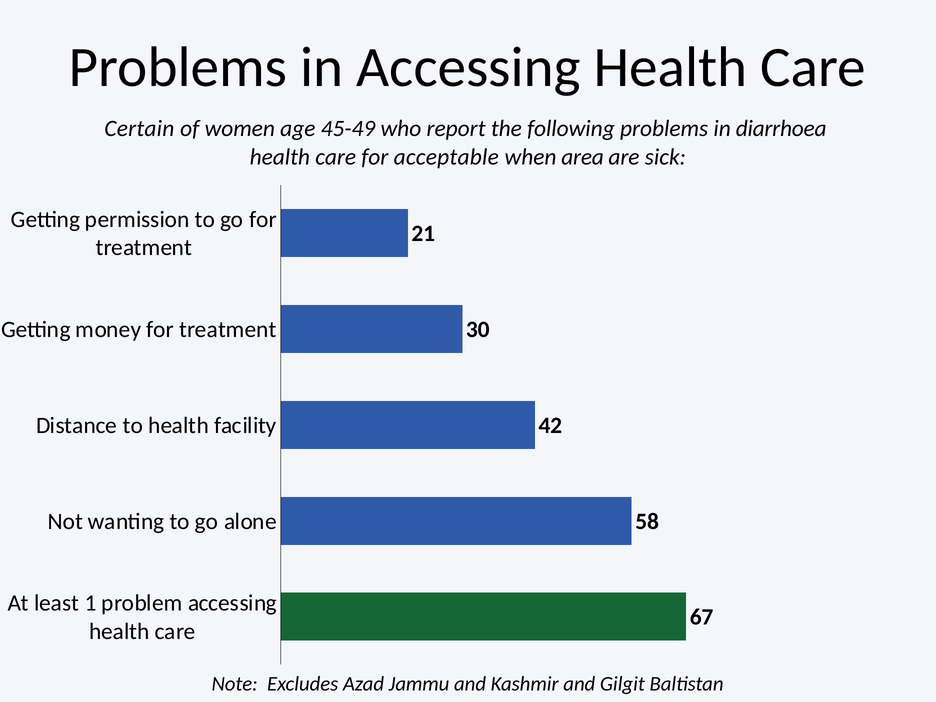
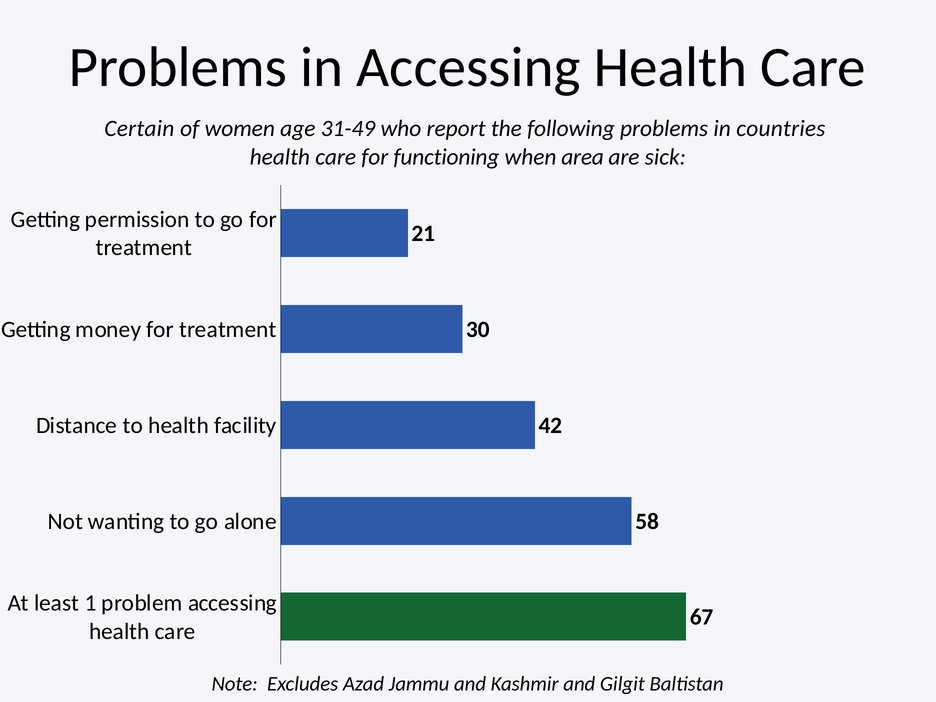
45-49: 45-49 -> 31-49
diarrhoea: diarrhoea -> countries
acceptable: acceptable -> functioning
